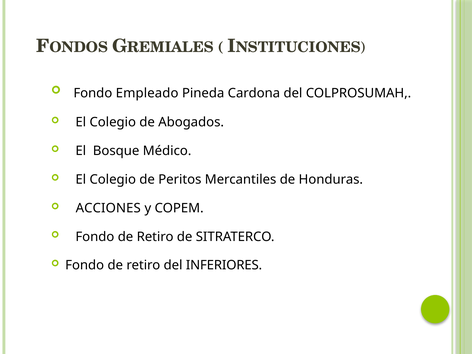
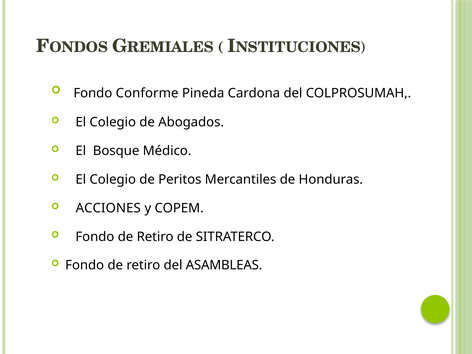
Empleado: Empleado -> Conforme
INFERIORES: INFERIORES -> ASAMBLEAS
